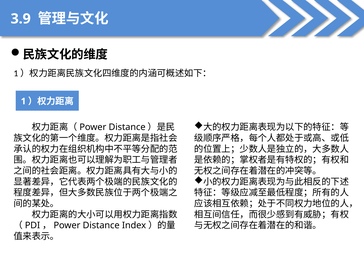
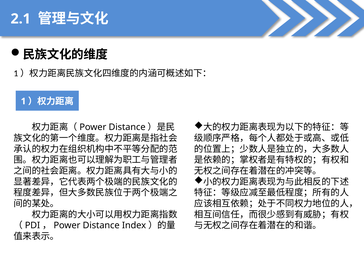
3.9: 3.9 -> 2.1
